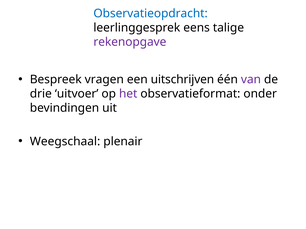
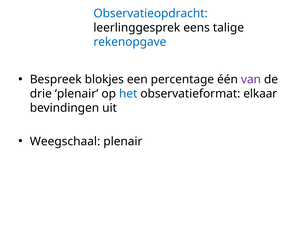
rekenopgave colour: purple -> blue
vragen: vragen -> blokjes
uitschrijven: uitschrijven -> percentage
drie uitvoer: uitvoer -> plenair
het colour: purple -> blue
onder: onder -> elkaar
